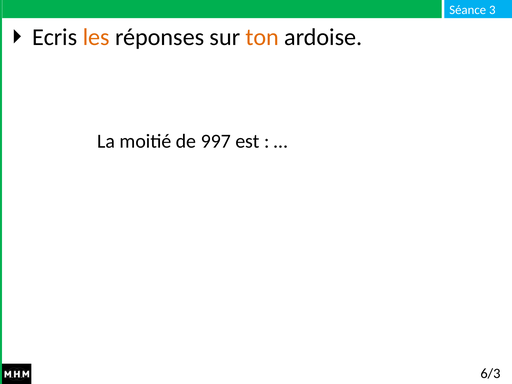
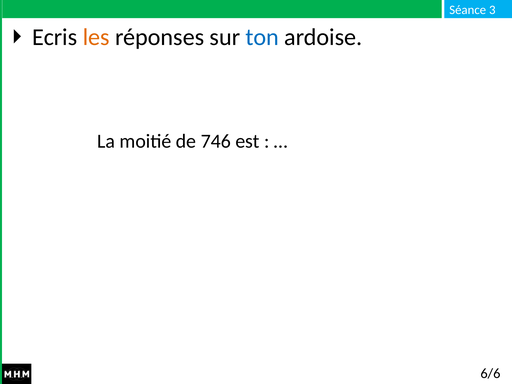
ton colour: orange -> blue
997: 997 -> 746
6/3: 6/3 -> 6/6
